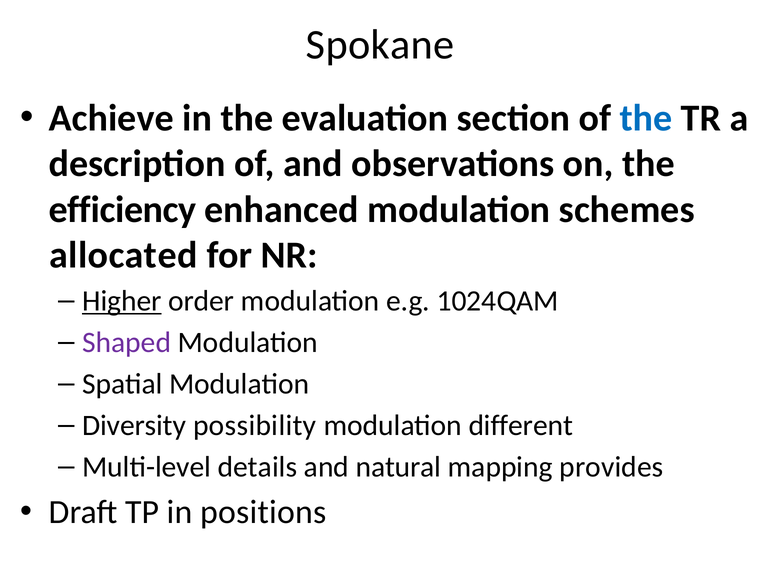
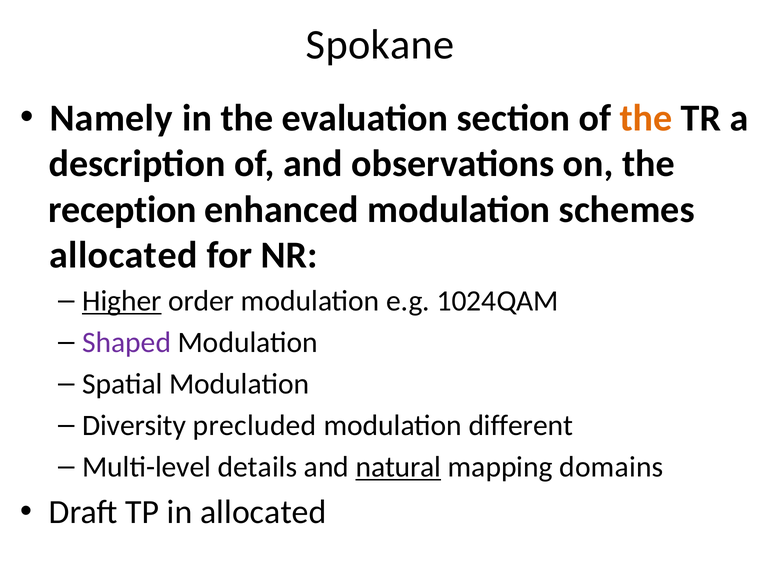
Achieve: Achieve -> Namely
the at (646, 118) colour: blue -> orange
efficiency: efficiency -> reception
possibility: possibility -> precluded
natural underline: none -> present
provides: provides -> domains
in positions: positions -> allocated
